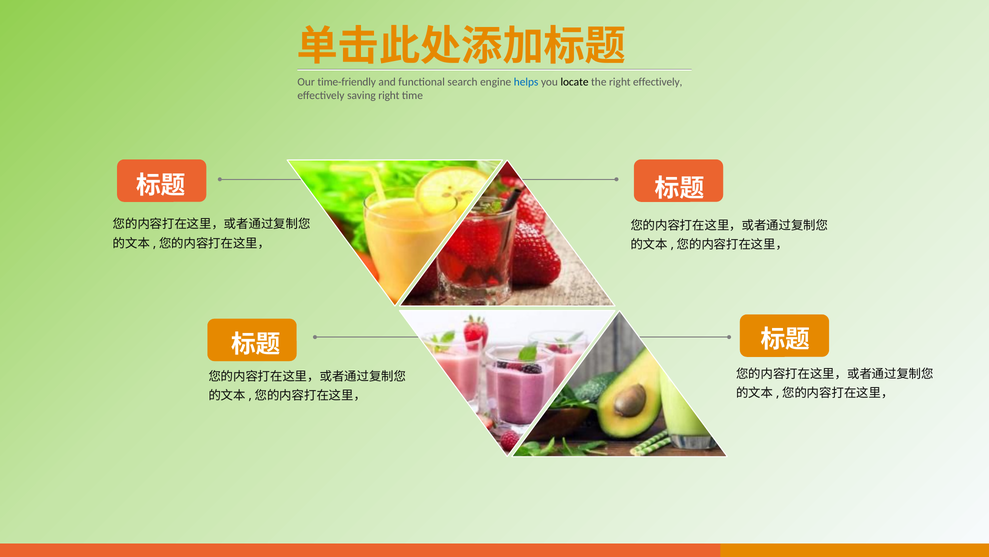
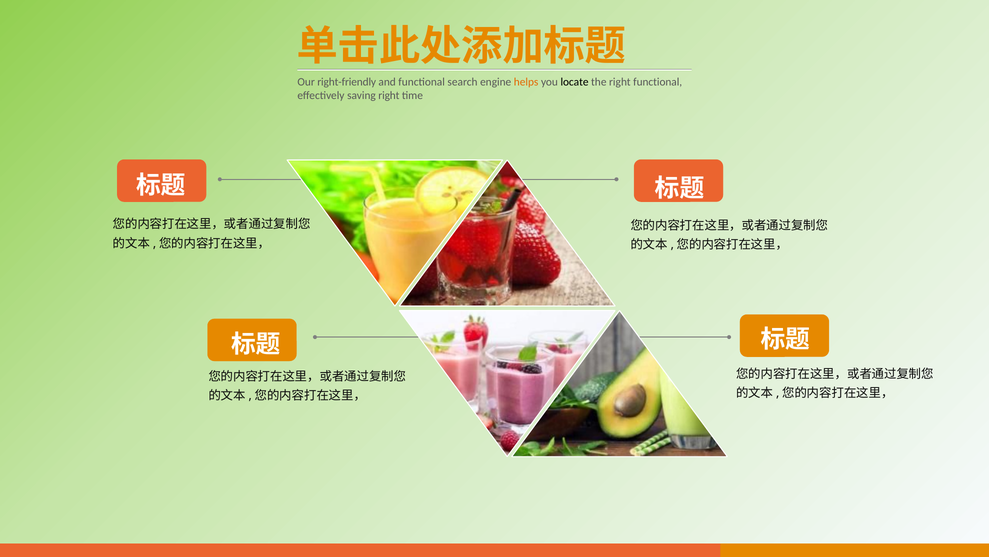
time-friendly: time-friendly -> right-friendly
helps colour: blue -> orange
right effectively: effectively -> functional
